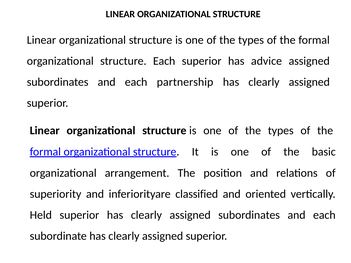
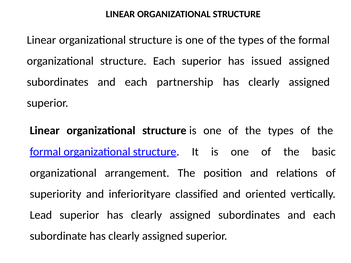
advice: advice -> issued
Held: Held -> Lead
